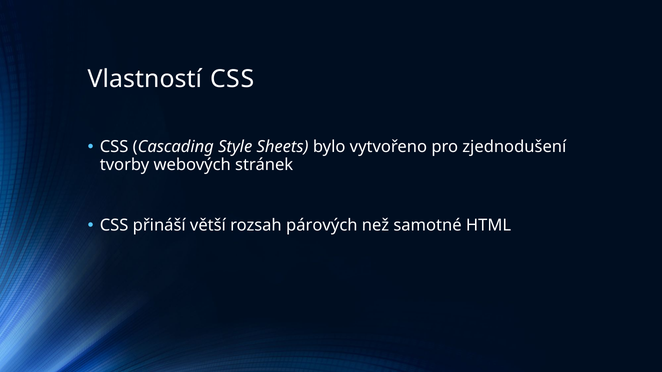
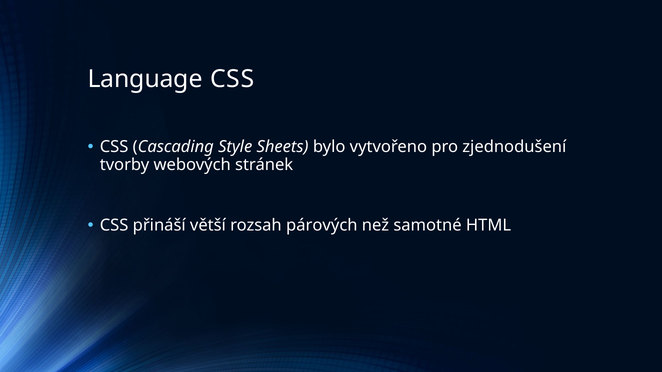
Vlastností: Vlastností -> Language
